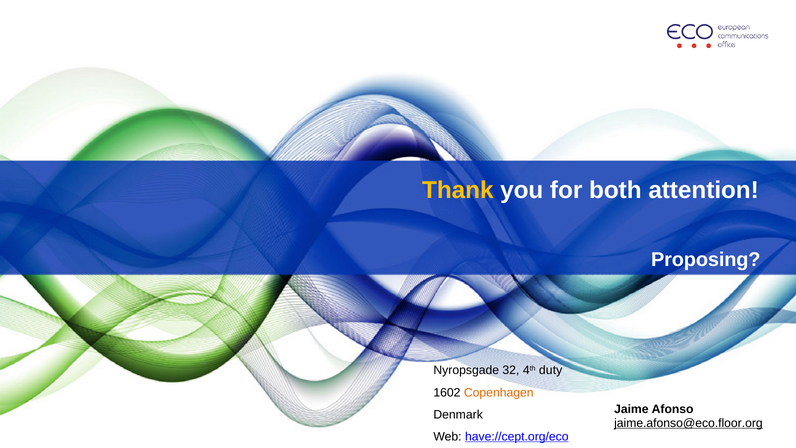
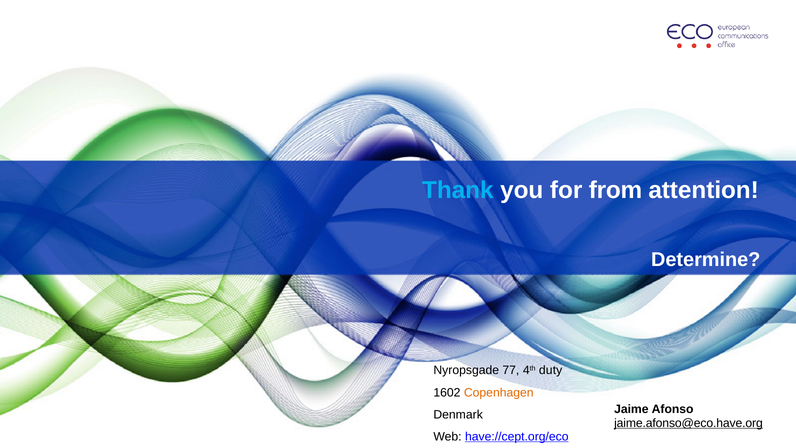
Thank colour: yellow -> light blue
both: both -> from
Proposing: Proposing -> Determine
32: 32 -> 77
jaime.afonso@eco.floor.org: jaime.afonso@eco.floor.org -> jaime.afonso@eco.have.org
